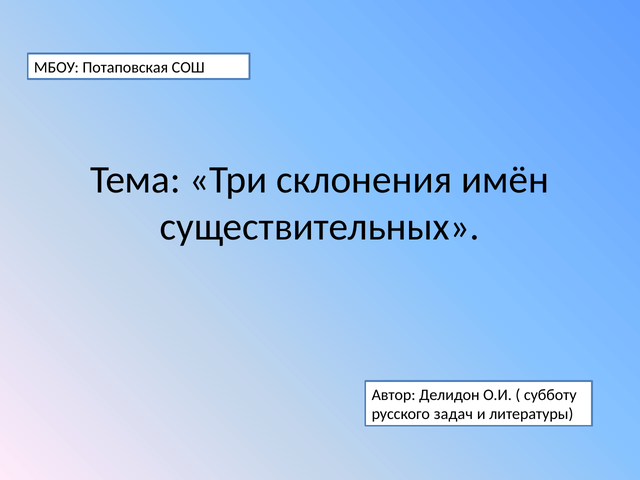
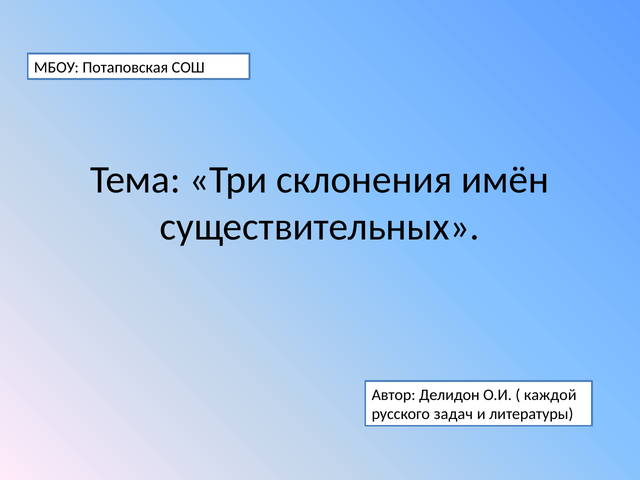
субботу: субботу -> каждой
